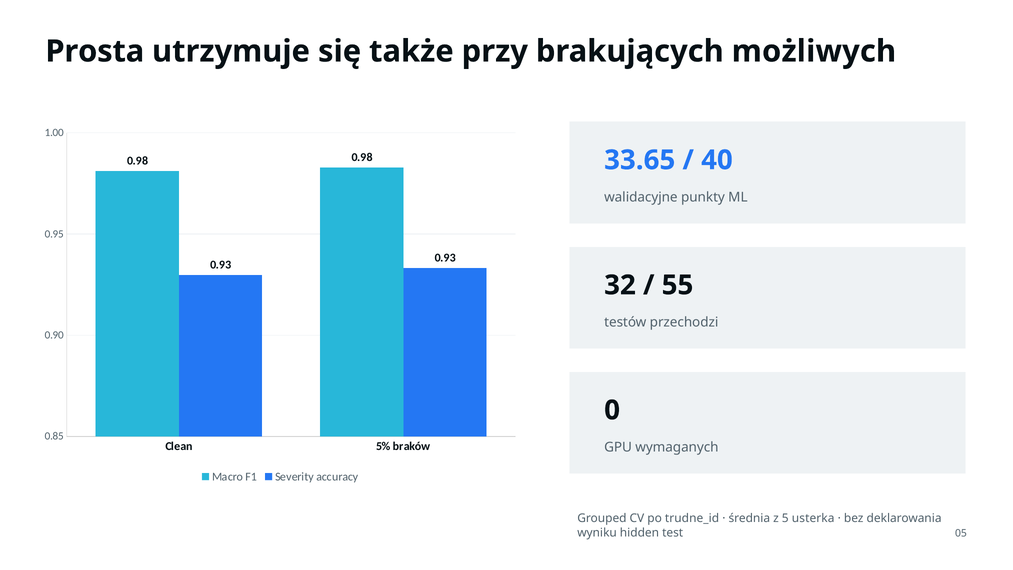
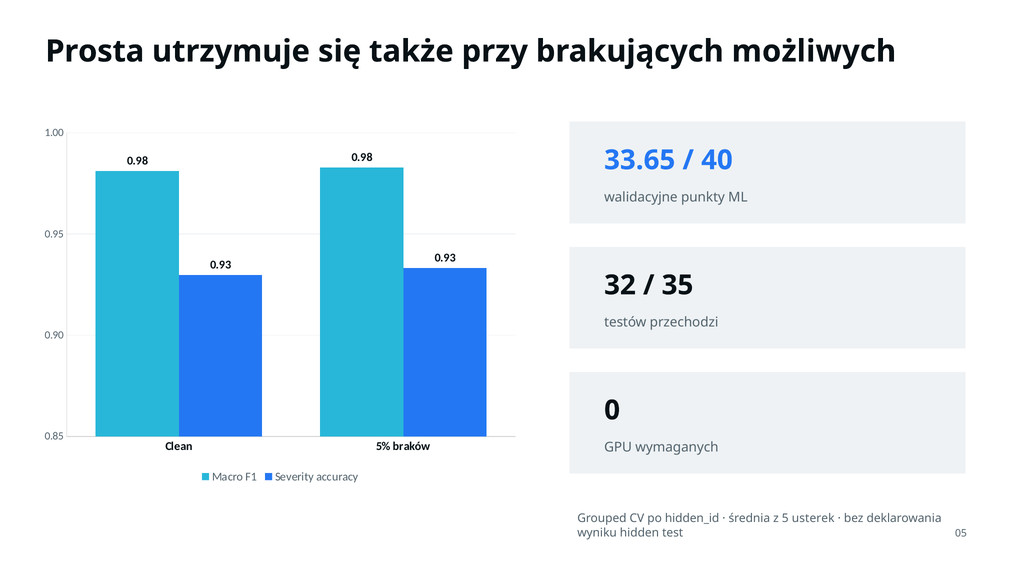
55: 55 -> 35
trudne_id: trudne_id -> hidden_id
usterka: usterka -> usterek
